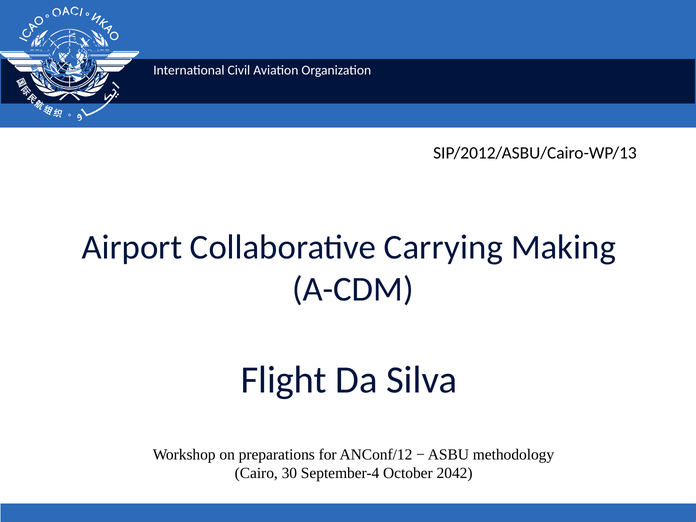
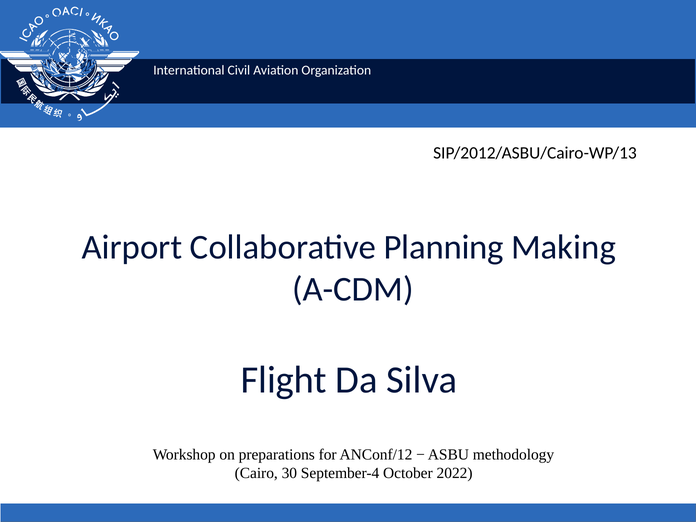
Carrying: Carrying -> Planning
2042: 2042 -> 2022
